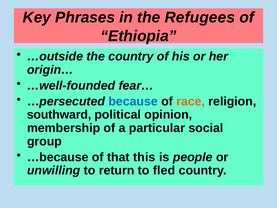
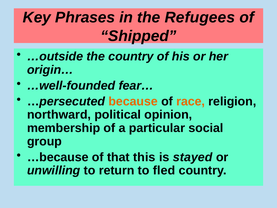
Ethiopia: Ethiopia -> Shipped
because colour: blue -> orange
southward: southward -> northward
people: people -> stayed
